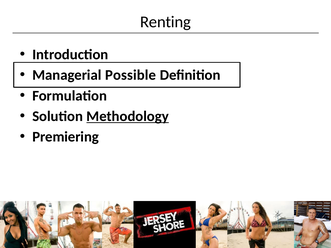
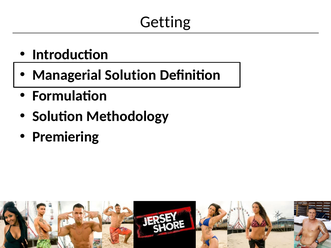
Renting: Renting -> Getting
Managerial Possible: Possible -> Solution
Methodology underline: present -> none
